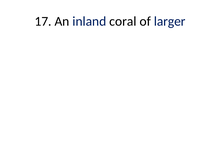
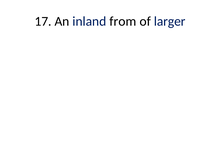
coral: coral -> from
